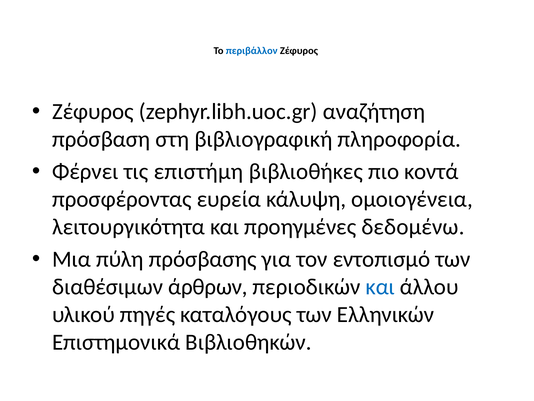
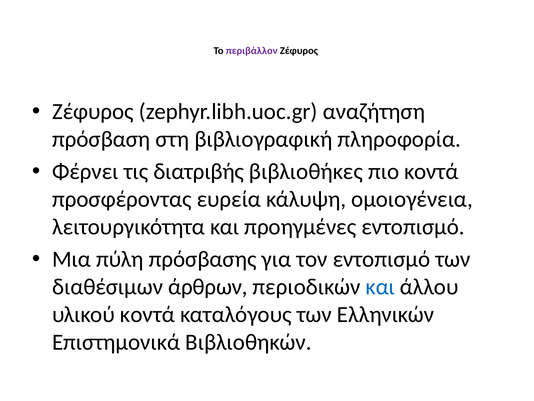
περιβάλλον colour: blue -> purple
επιστήμη: επιστήμη -> διατριβής
προηγμένες δεδομένω: δεδομένω -> εντοπισμό
υλικού πηγές: πηγές -> κοντά
